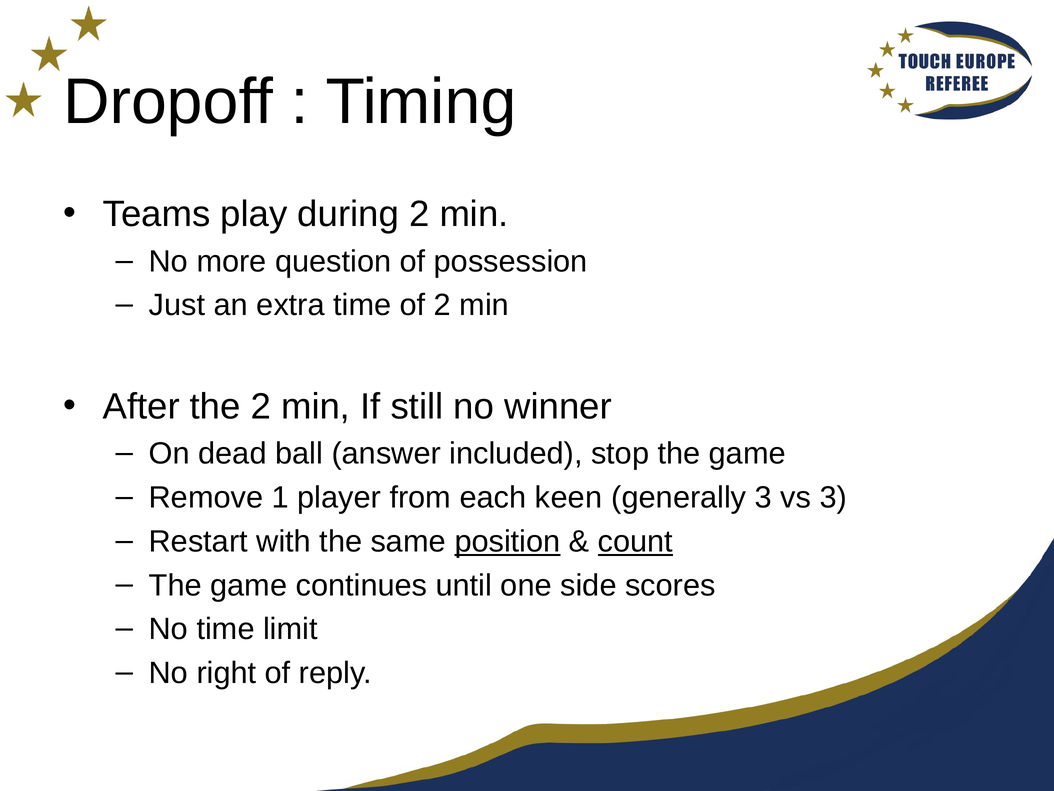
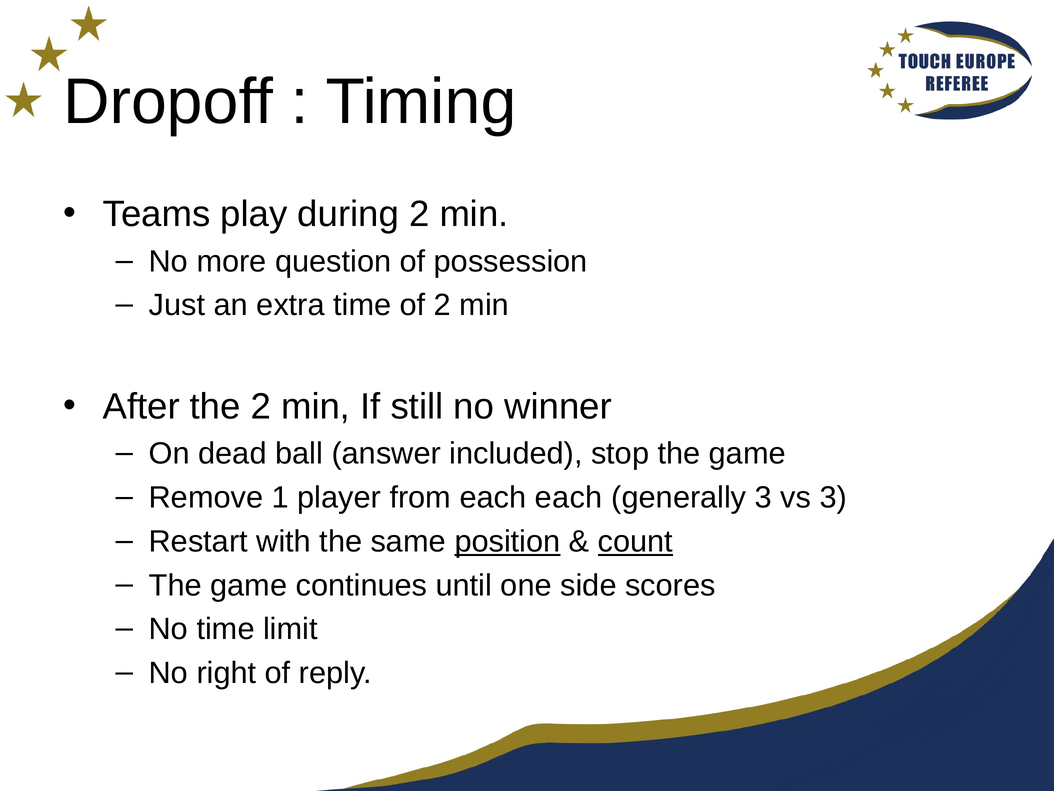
each keen: keen -> each
